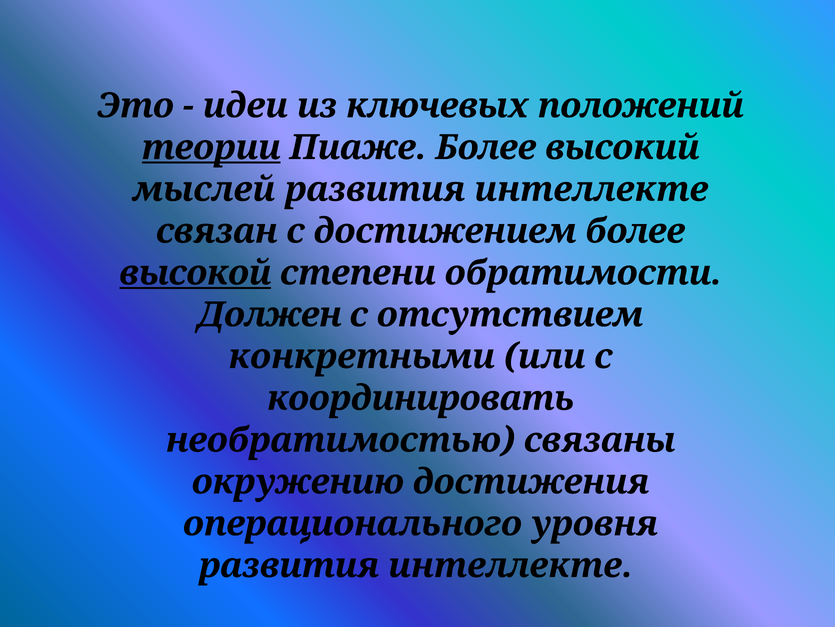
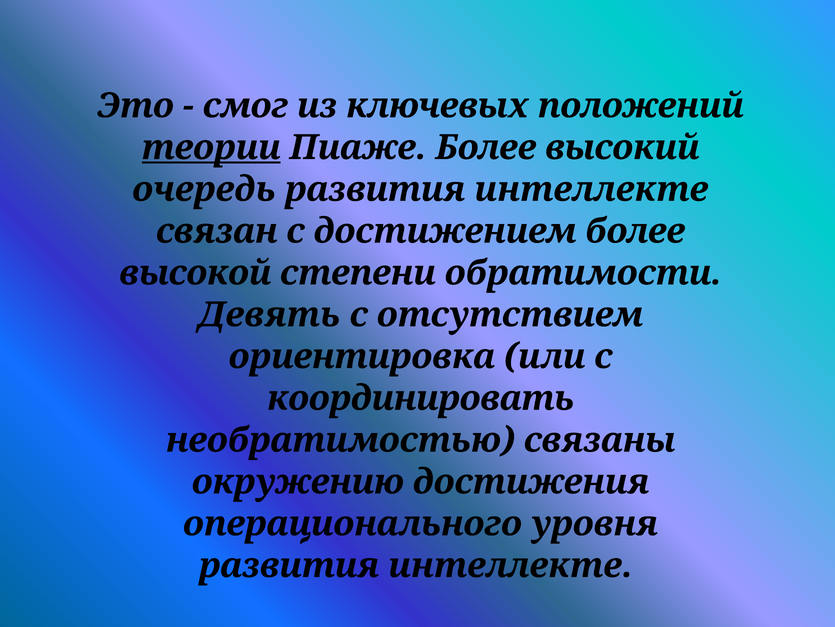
идеи: идеи -> смог
мыслей: мыслей -> очередь
высокой underline: present -> none
Должен: Должен -> Девять
конкретными: конкретными -> ориентировка
